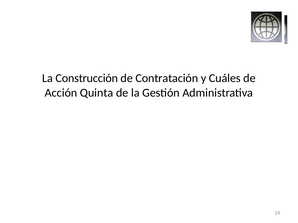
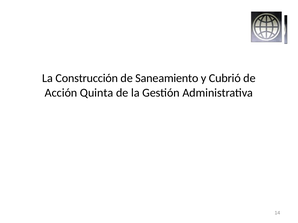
Contratación: Contratación -> Saneamiento
Cuáles: Cuáles -> Cubrió
